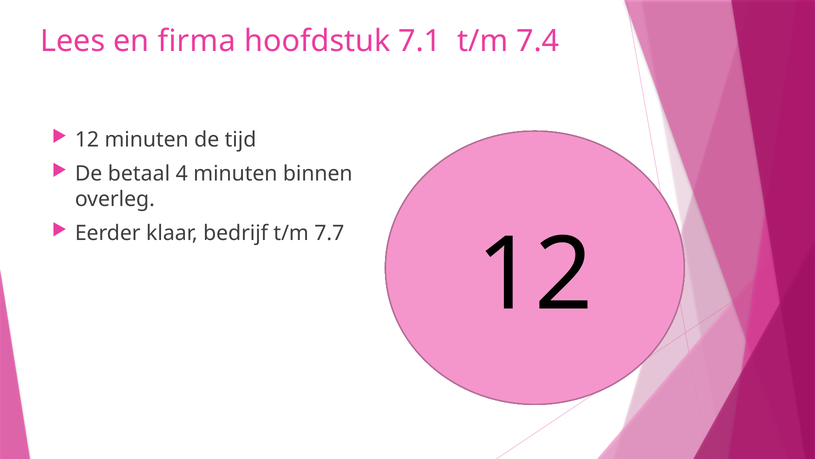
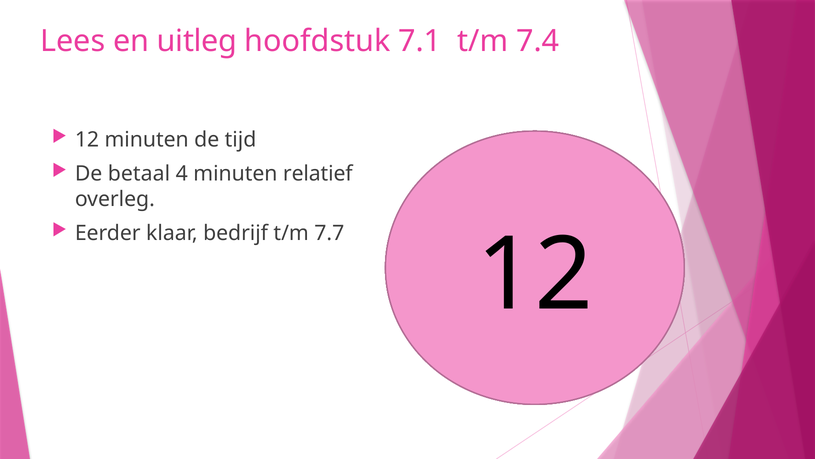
firma: firma -> uitleg
binnen: binnen -> relatief
